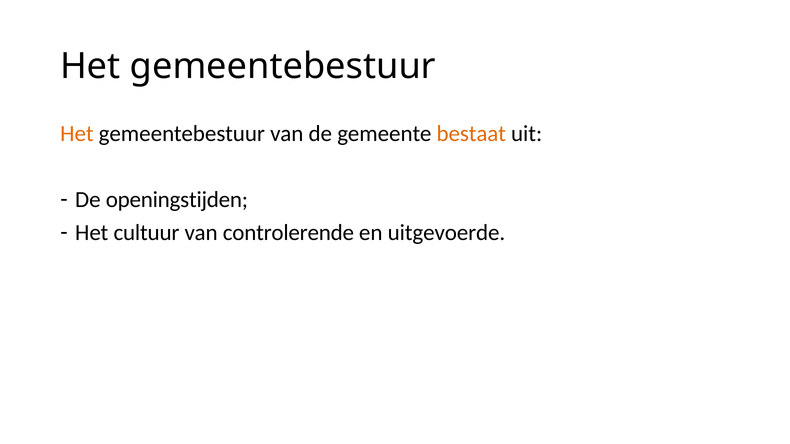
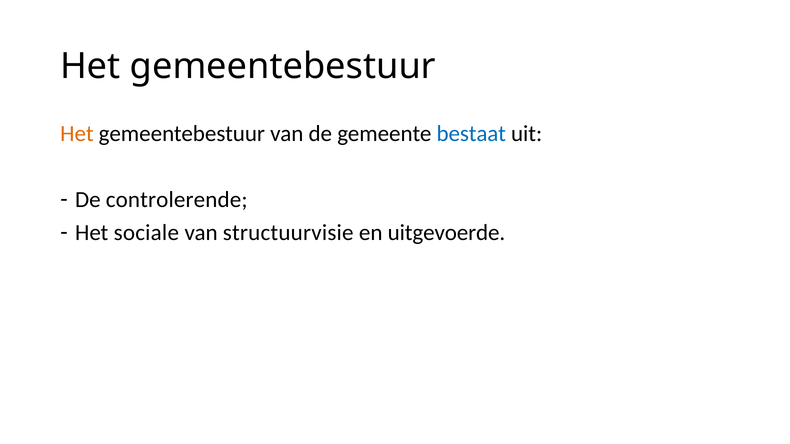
bestaat colour: orange -> blue
openingstijden: openingstijden -> controlerende
cultuur: cultuur -> sociale
controlerende: controlerende -> structuurvisie
